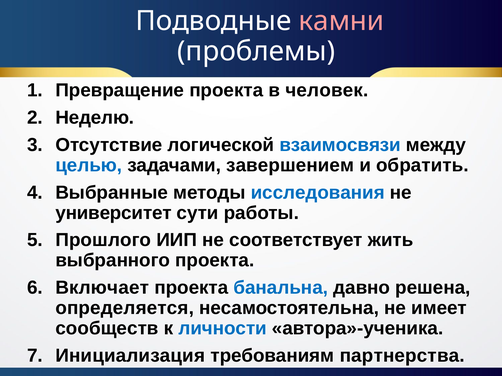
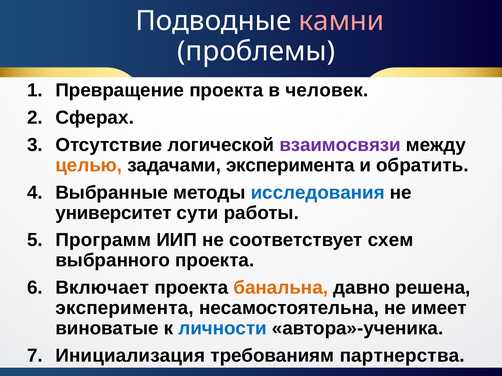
Неделю: Неделю -> Сферах
взаимосвязи colour: blue -> purple
целью colour: blue -> orange
задачами завершением: завершением -> эксперимента
Прошлого: Прошлого -> Программ
жить: жить -> схем
банальна colour: blue -> orange
определяется at (125, 308): определяется -> эксперимента
сообществ: сообществ -> виноватые
